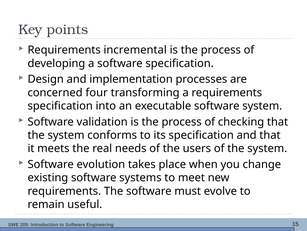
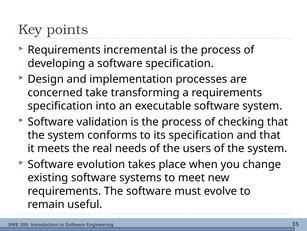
four: four -> take
